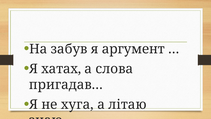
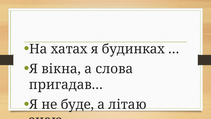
забув: забув -> хатах
аргумент: аргумент -> будинках
хатах: хатах -> вікна
хуга: хуга -> буде
